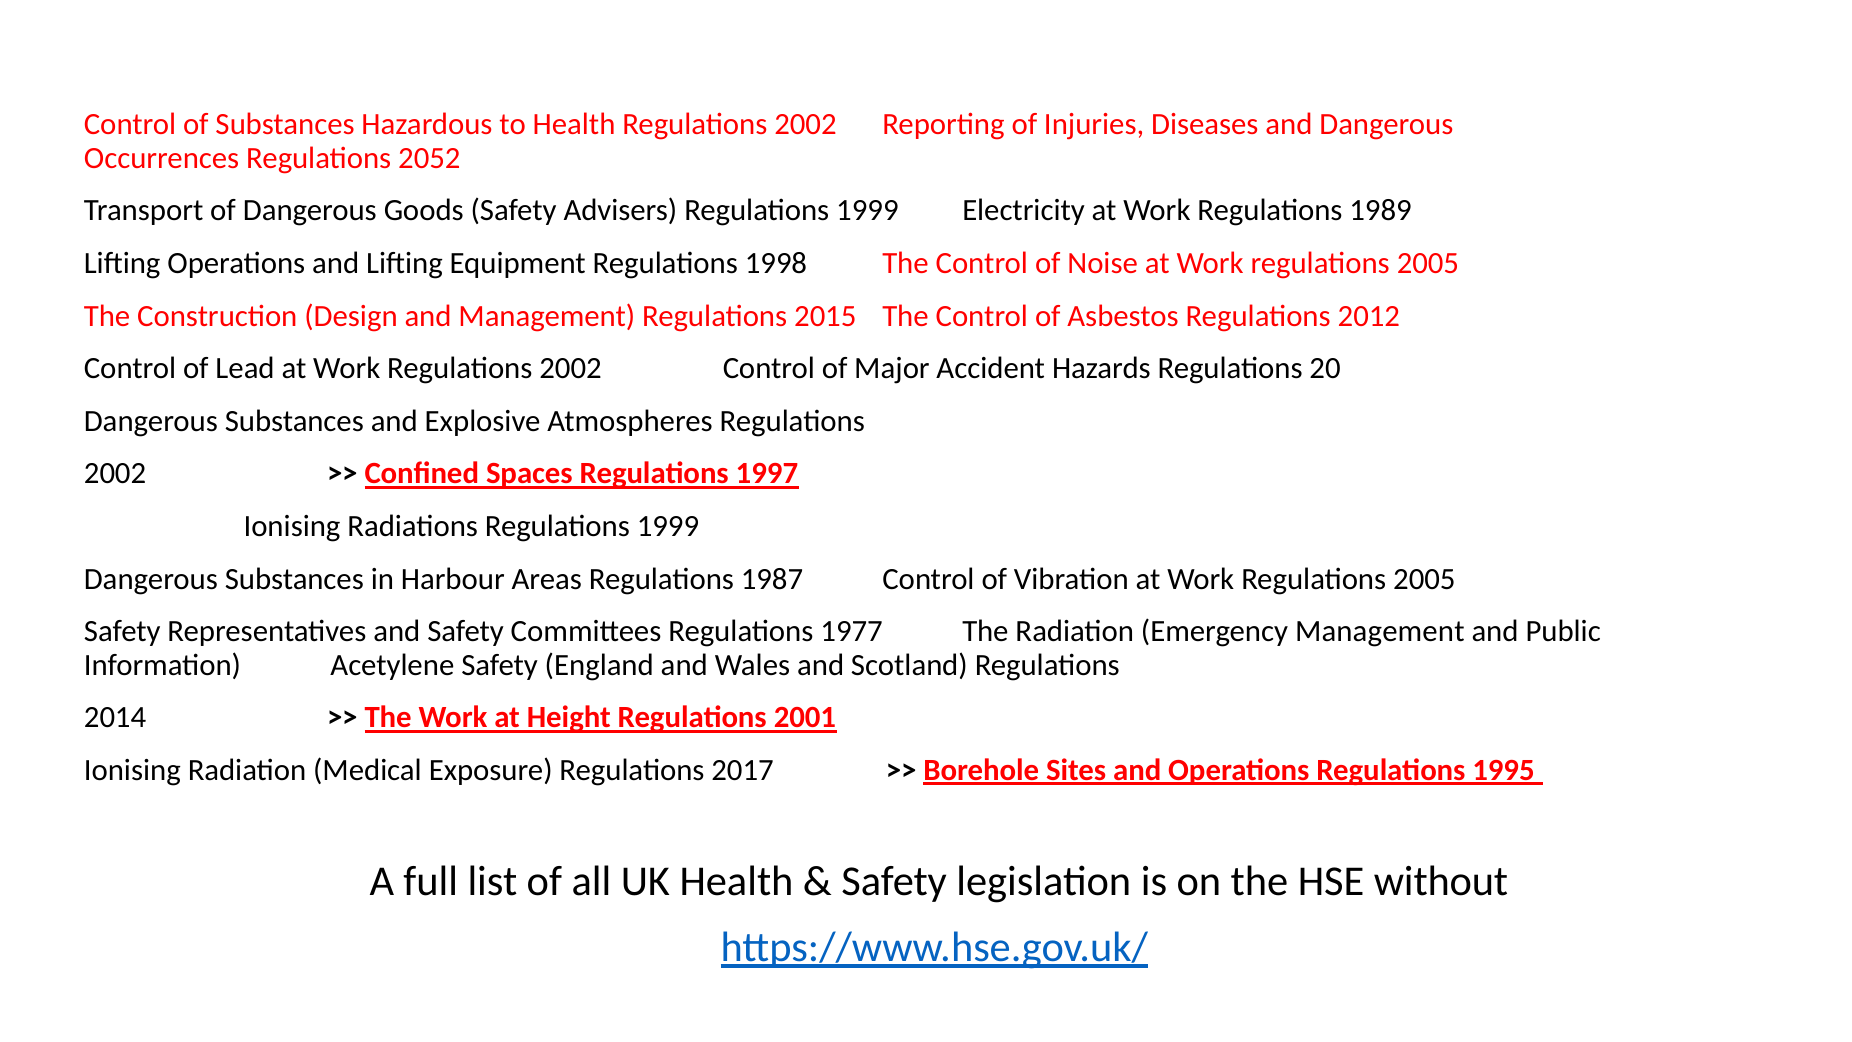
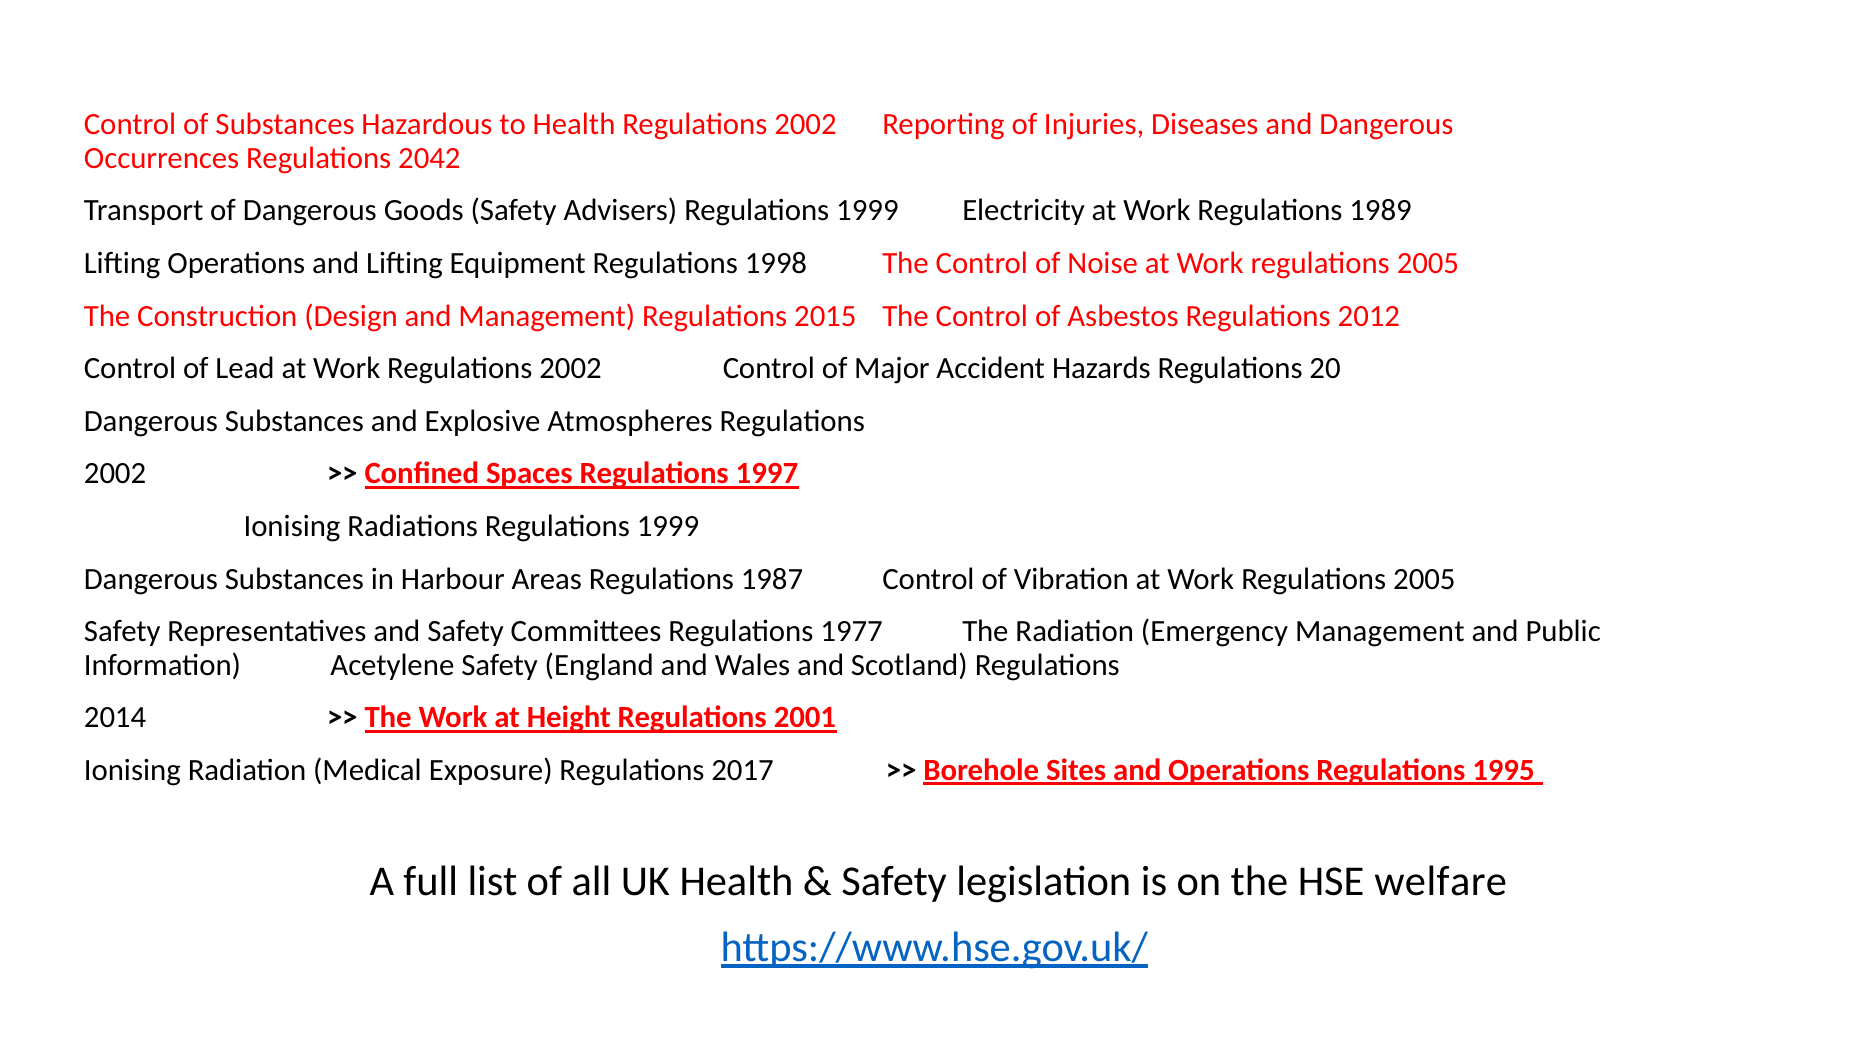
2052: 2052 -> 2042
without: without -> welfare
